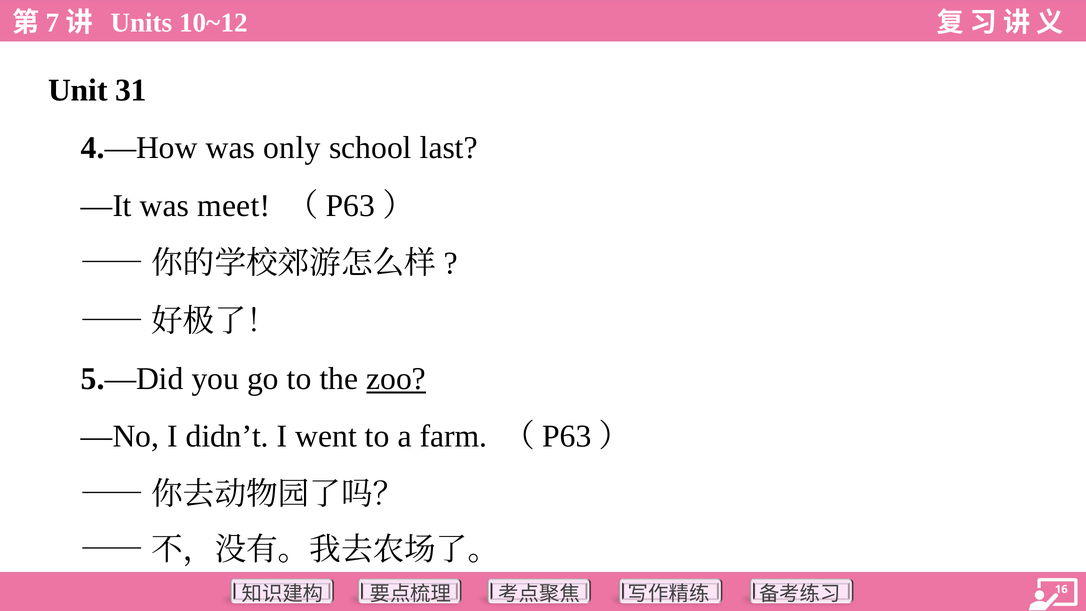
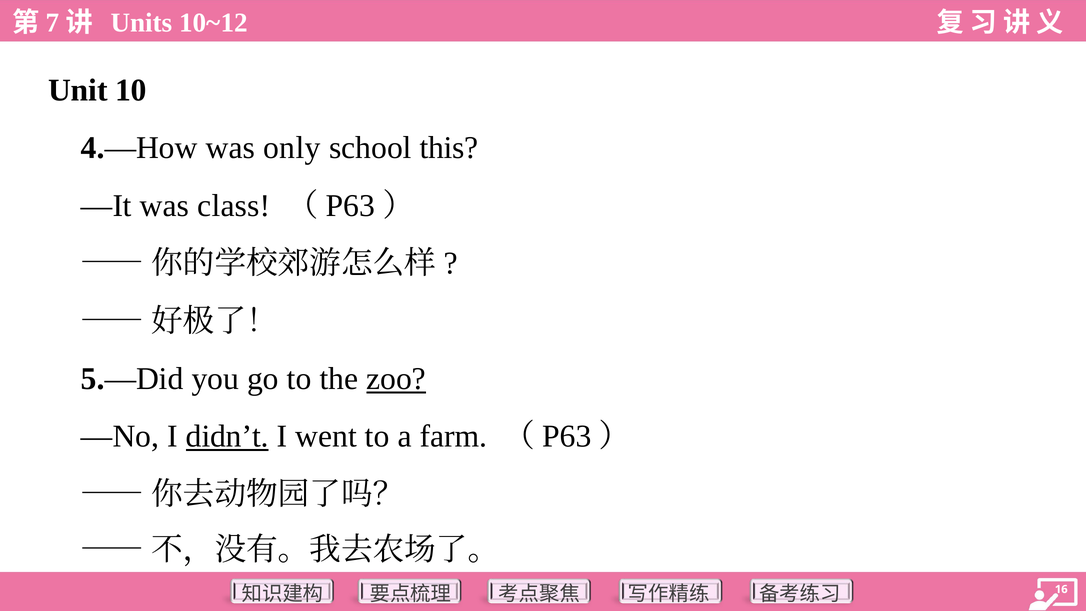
31: 31 -> 10
last: last -> this
meet: meet -> class
didn’t underline: none -> present
